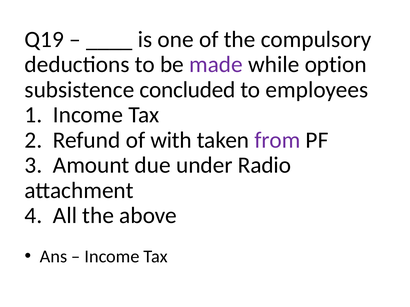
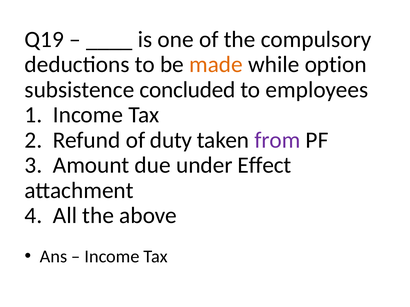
made colour: purple -> orange
with: with -> duty
Radio: Radio -> Effect
